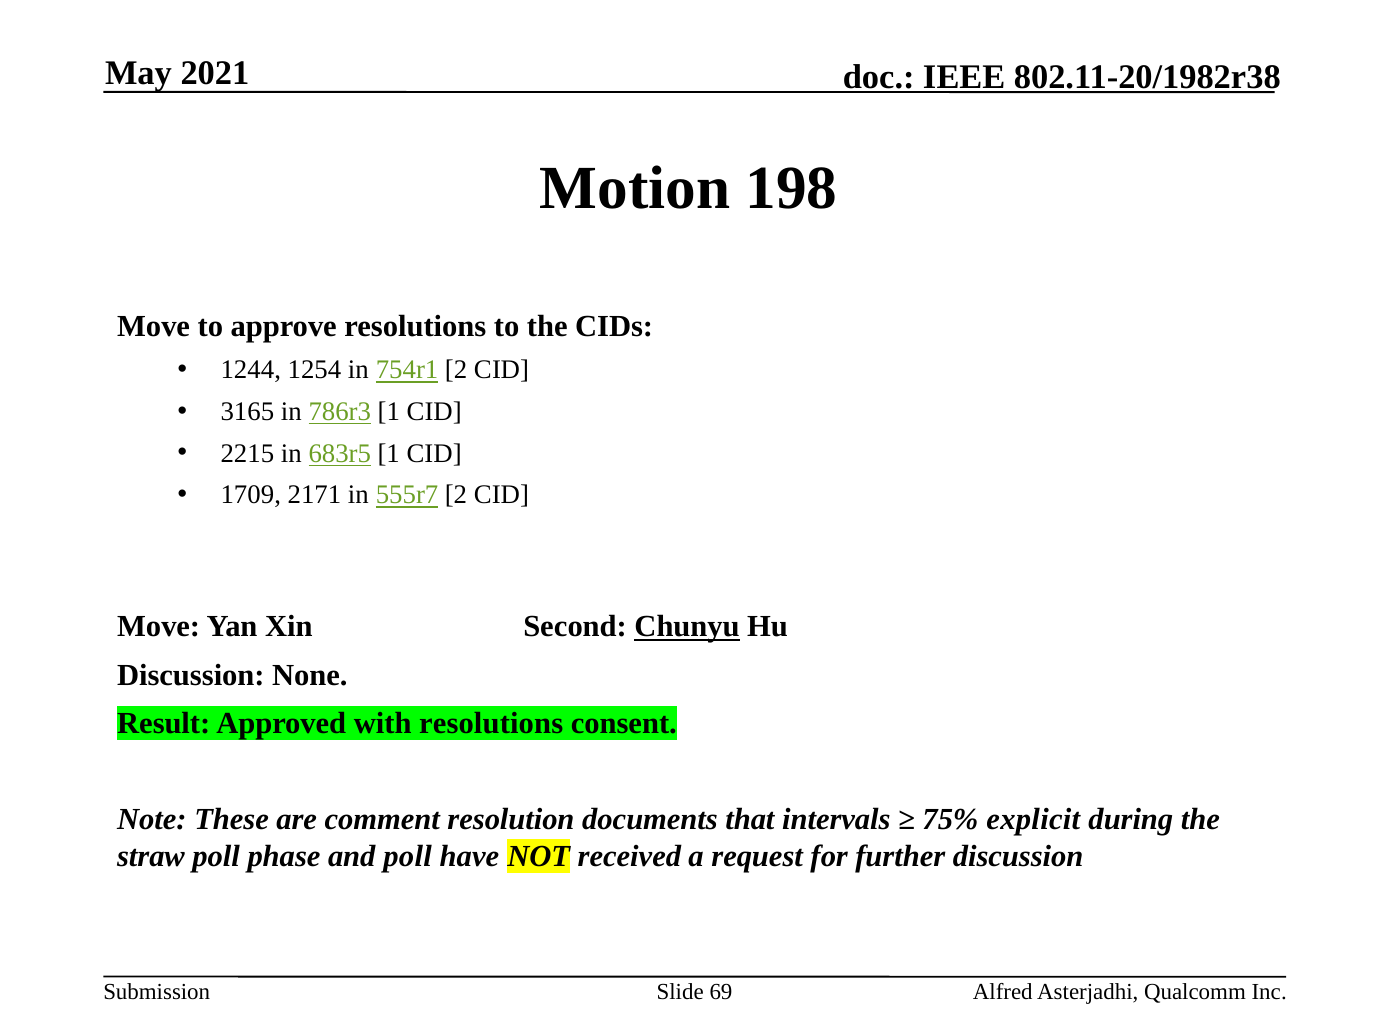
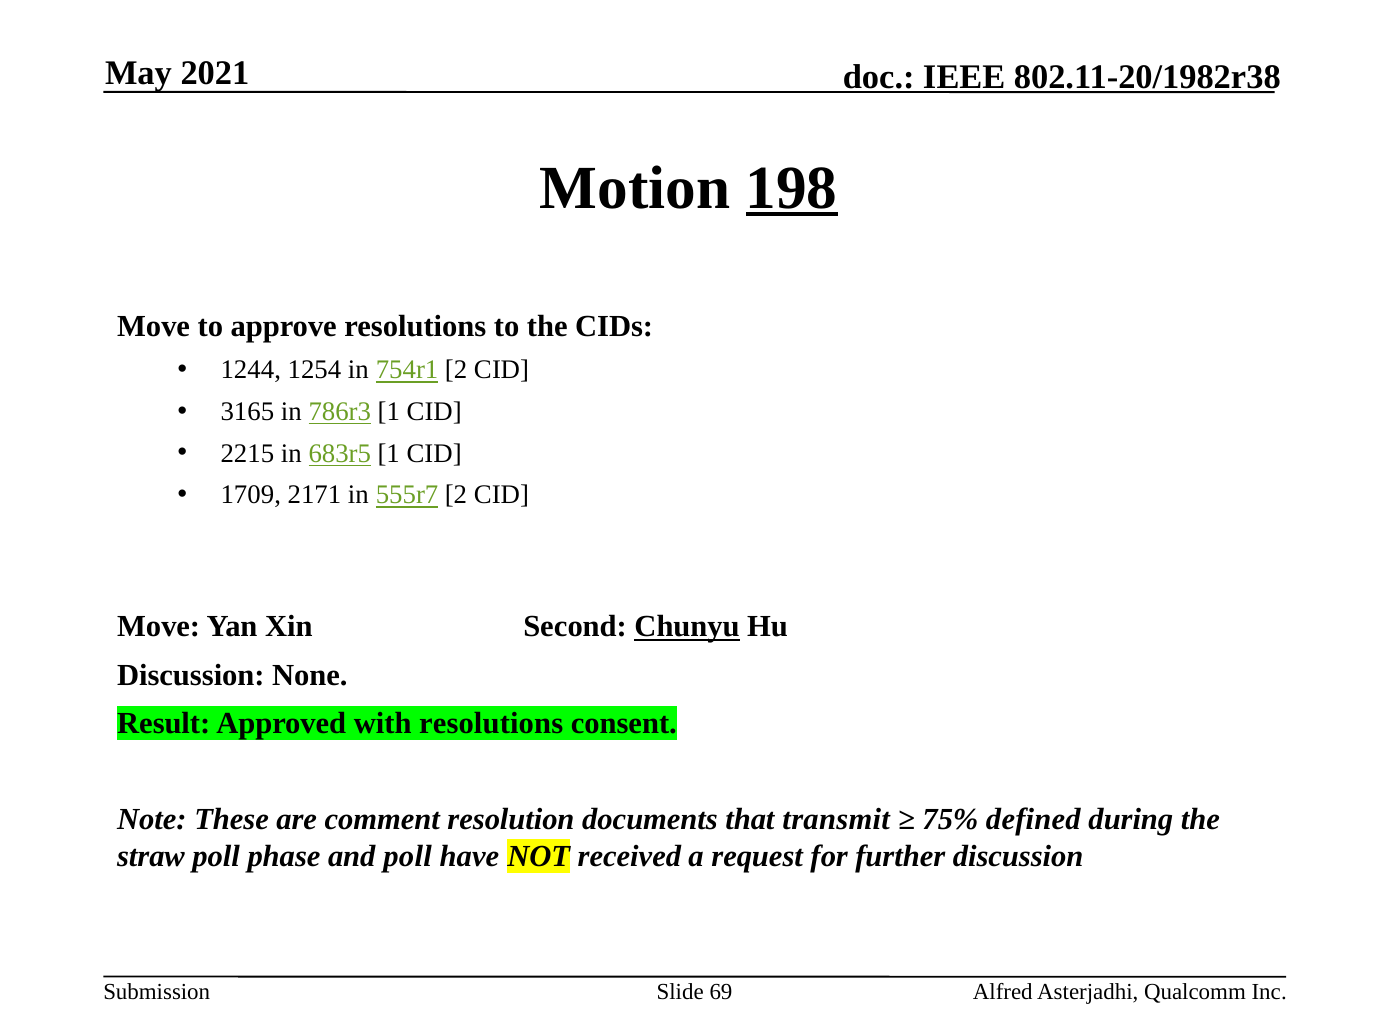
198 underline: none -> present
intervals: intervals -> transmit
explicit: explicit -> defined
